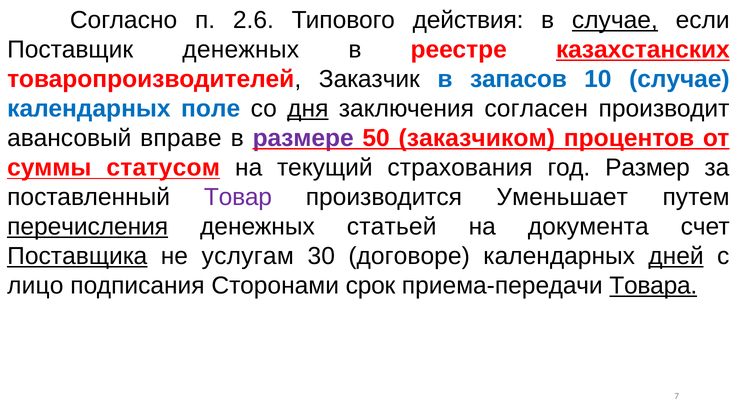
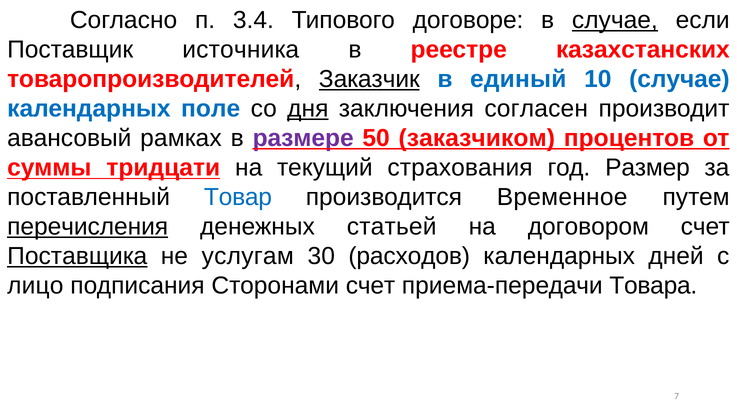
2.6: 2.6 -> 3.4
действия: действия -> договоре
Поставщик денежных: денежных -> источника
казахстанских underline: present -> none
Заказчик underline: none -> present
запасов: запасов -> единый
вправе: вправе -> рамках
статусом: статусом -> тридцати
Товар colour: purple -> blue
Уменьшает: Уменьшает -> Временное
документа: документа -> договором
договоре: договоре -> расходов
дней underline: present -> none
Сторонами срок: срок -> счет
Товара underline: present -> none
